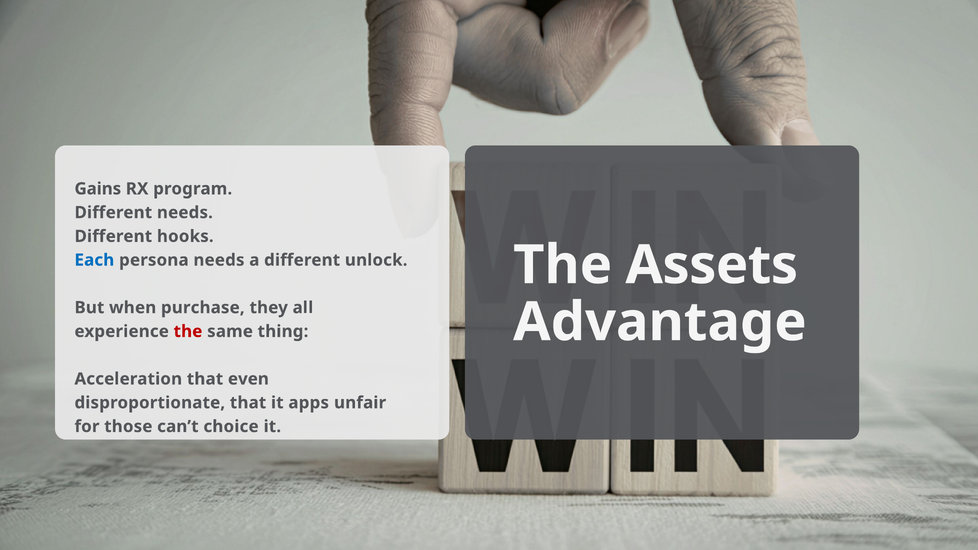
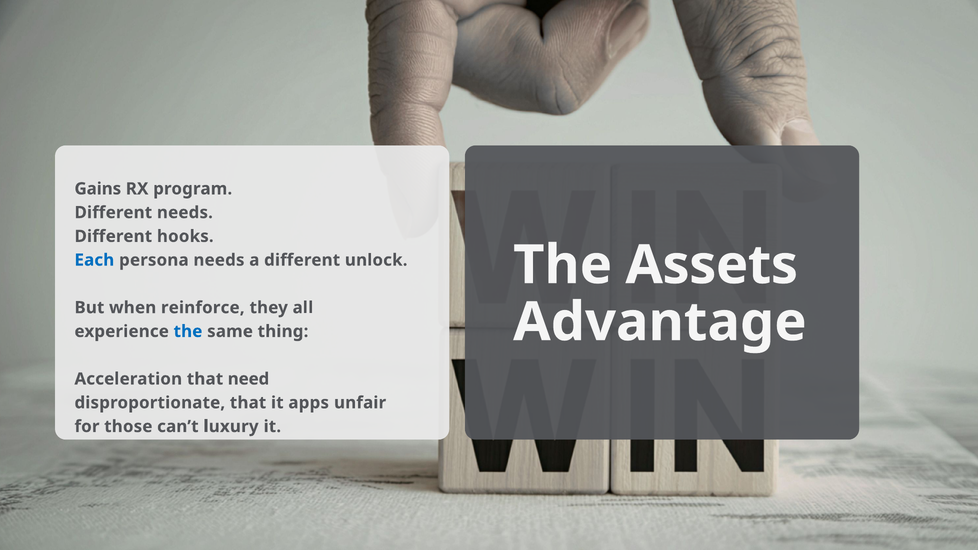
purchase: purchase -> reinforce
the at (188, 331) colour: red -> blue
even: even -> need
choice: choice -> luxury
